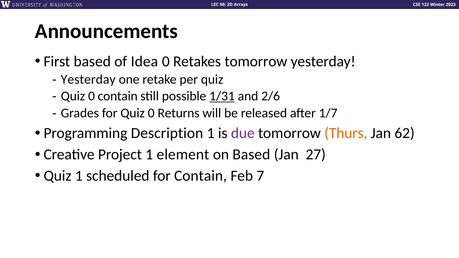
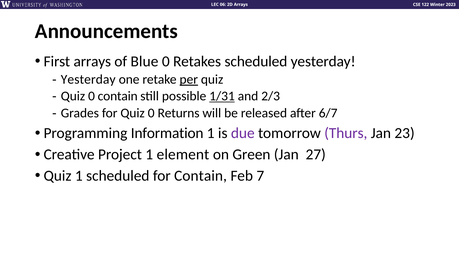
First based: based -> arrays
Idea: Idea -> Blue
Retakes tomorrow: tomorrow -> scheduled
per underline: none -> present
2/6: 2/6 -> 2/3
1/7: 1/7 -> 6/7
Description: Description -> Information
Thurs colour: orange -> purple
62: 62 -> 23
on Based: Based -> Green
